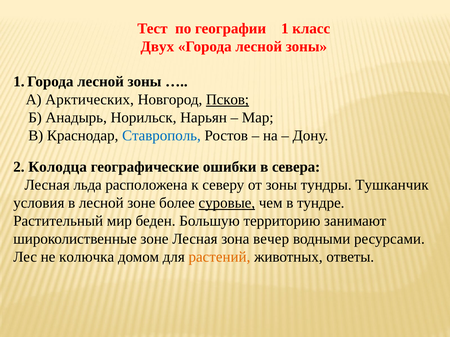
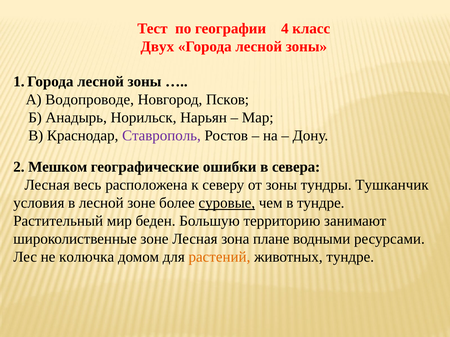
географии 1: 1 -> 4
Арктических: Арктических -> Водопроводе
Псков underline: present -> none
Ставрополь colour: blue -> purple
Колодца: Колодца -> Мешком
льда: льда -> весь
вечер: вечер -> плане
животных ответы: ответы -> тундре
